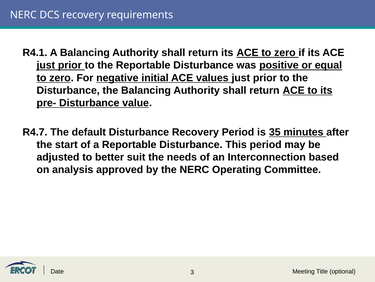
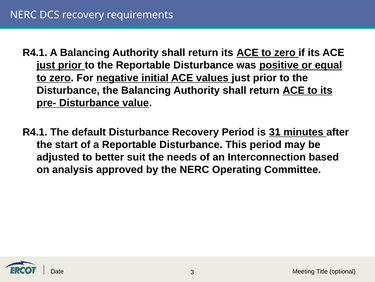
R4.7 at (35, 132): R4.7 -> R4.1
35: 35 -> 31
